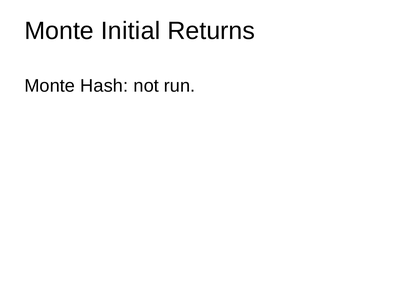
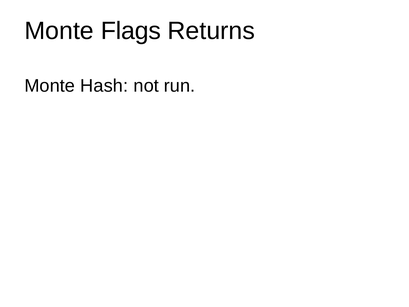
Initial: Initial -> Flags
